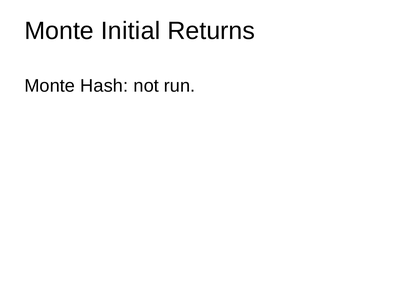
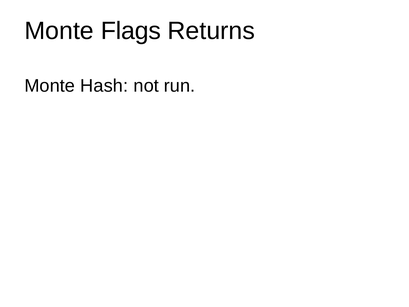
Initial: Initial -> Flags
